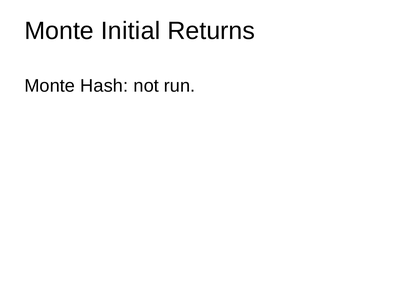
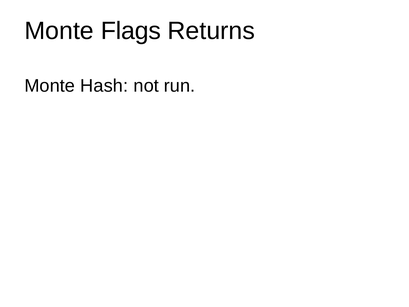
Initial: Initial -> Flags
